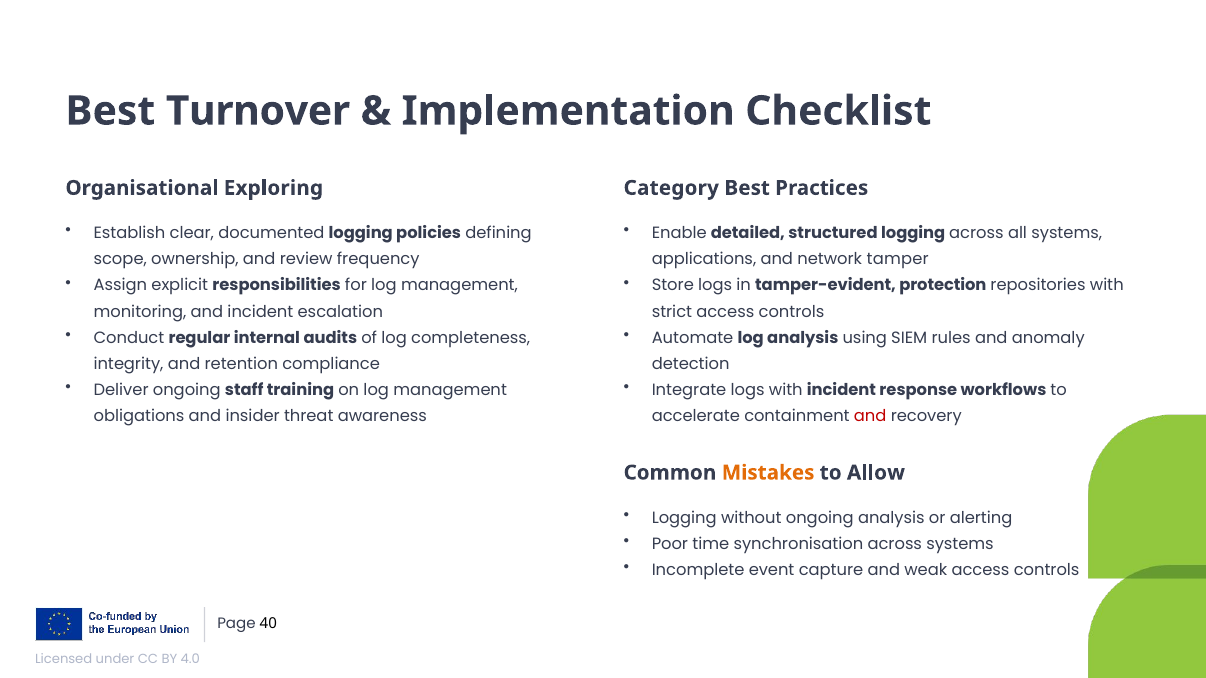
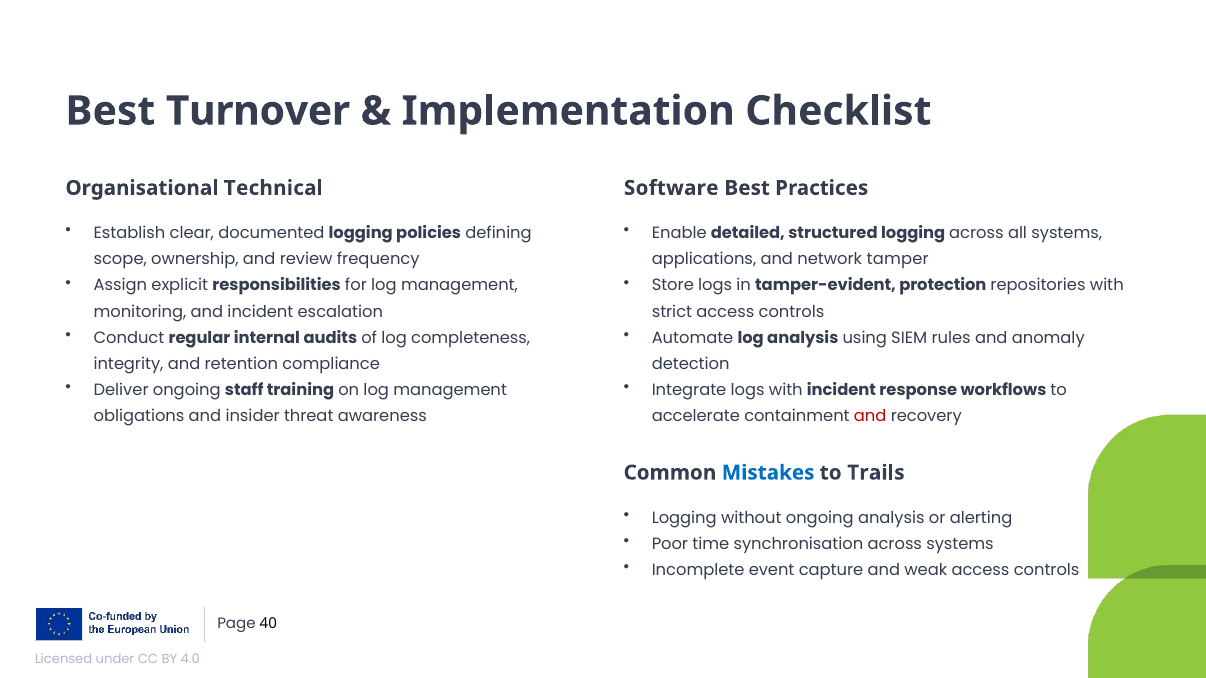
Exploring: Exploring -> Technical
Category: Category -> Software
Mistakes colour: orange -> blue
Allow: Allow -> Trails
